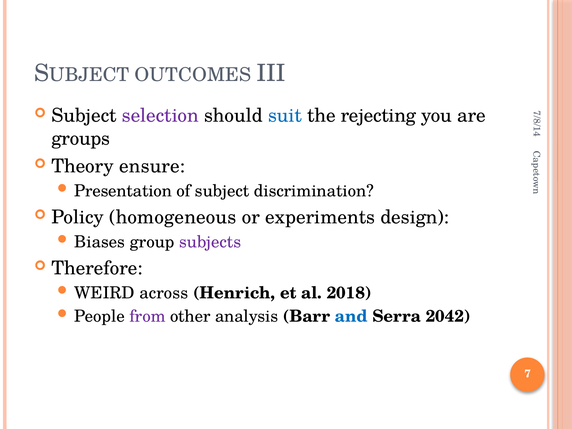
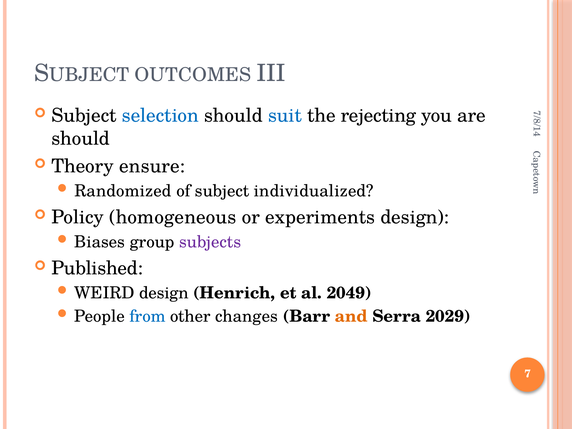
selection colour: purple -> blue
groups at (81, 139): groups -> should
Presentation: Presentation -> Randomized
discrimination: discrimination -> individualized
Therefore: Therefore -> Published
WEIRD across: across -> design
2018: 2018 -> 2049
from colour: purple -> blue
analysis: analysis -> changes
and colour: blue -> orange
2042: 2042 -> 2029
